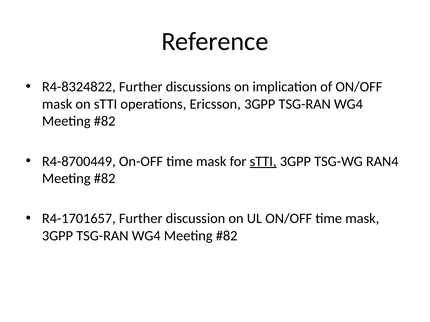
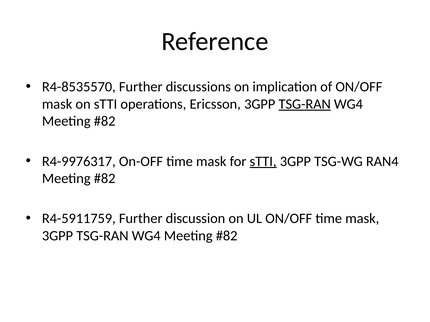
R4-8324822: R4-8324822 -> R4-8535570
TSG-RAN at (305, 104) underline: none -> present
R4-8700449: R4-8700449 -> R4-9976317
R4-1701657: R4-1701657 -> R4-5911759
